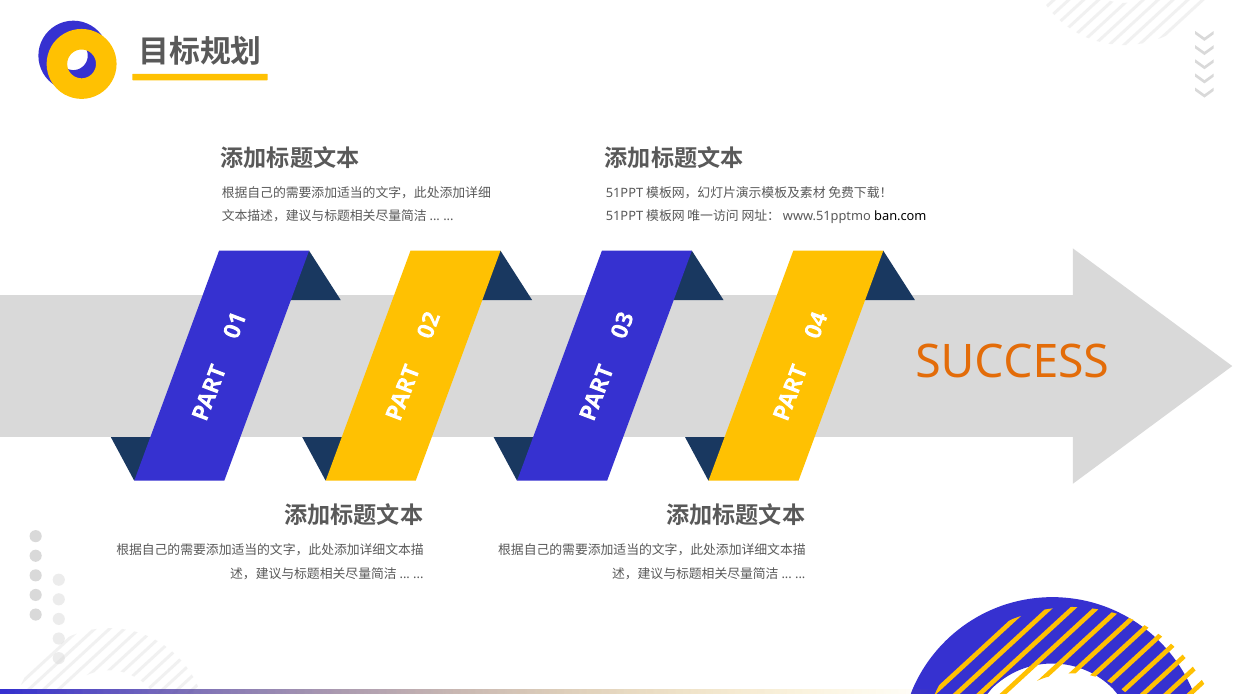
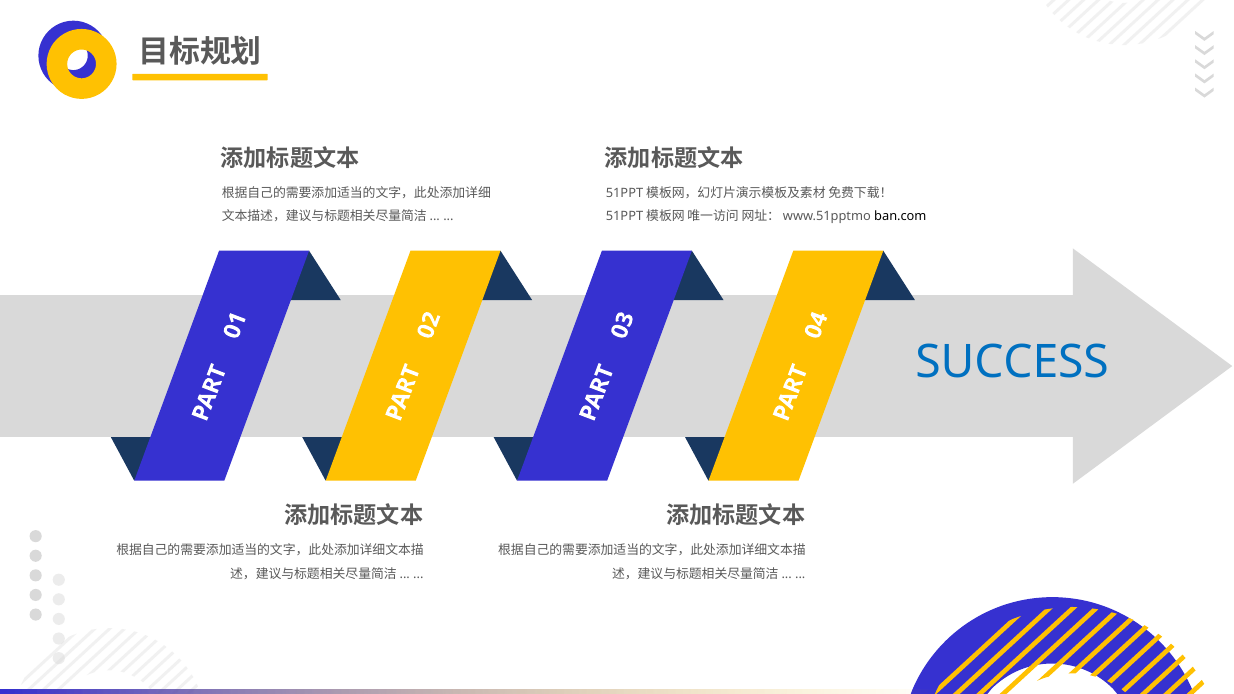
SUCCESS colour: orange -> blue
